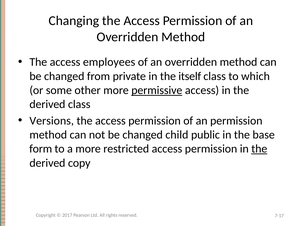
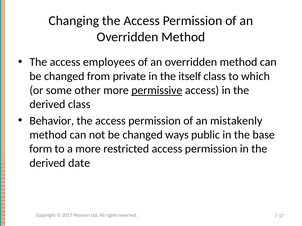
Versions: Versions -> Behavior
an permission: permission -> mistakenly
child: child -> ways
the at (259, 149) underline: present -> none
copy: copy -> date
